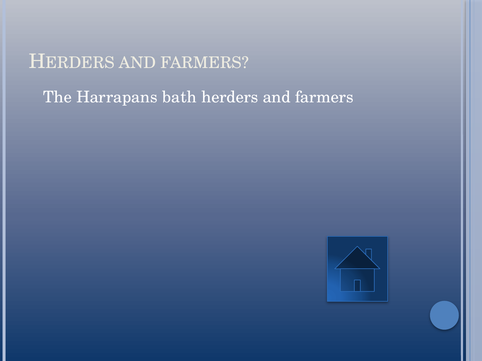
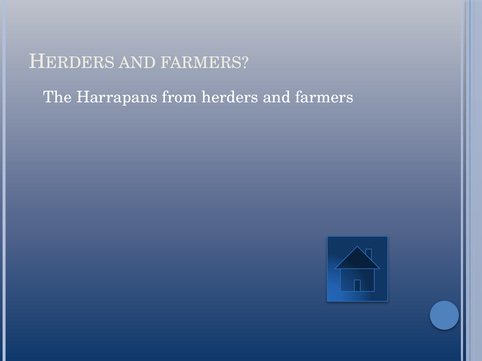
bath: bath -> from
